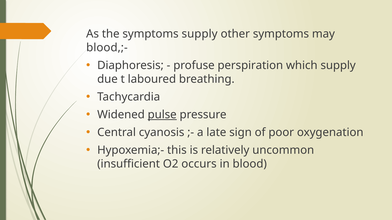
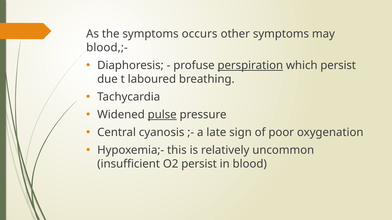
symptoms supply: supply -> occurs
perspiration underline: none -> present
which supply: supply -> persist
O2 occurs: occurs -> persist
